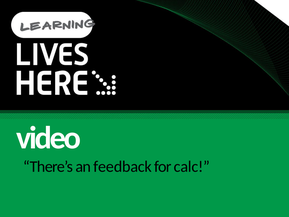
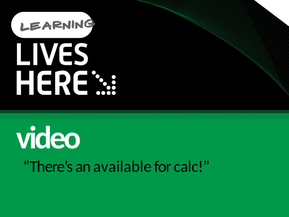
feedback: feedback -> available
